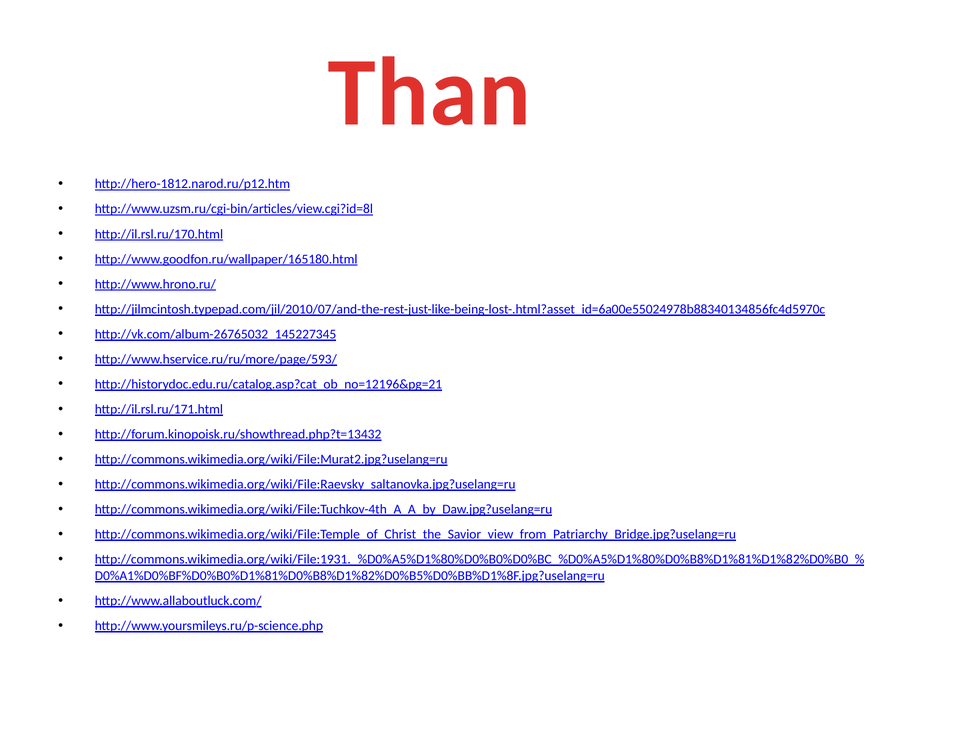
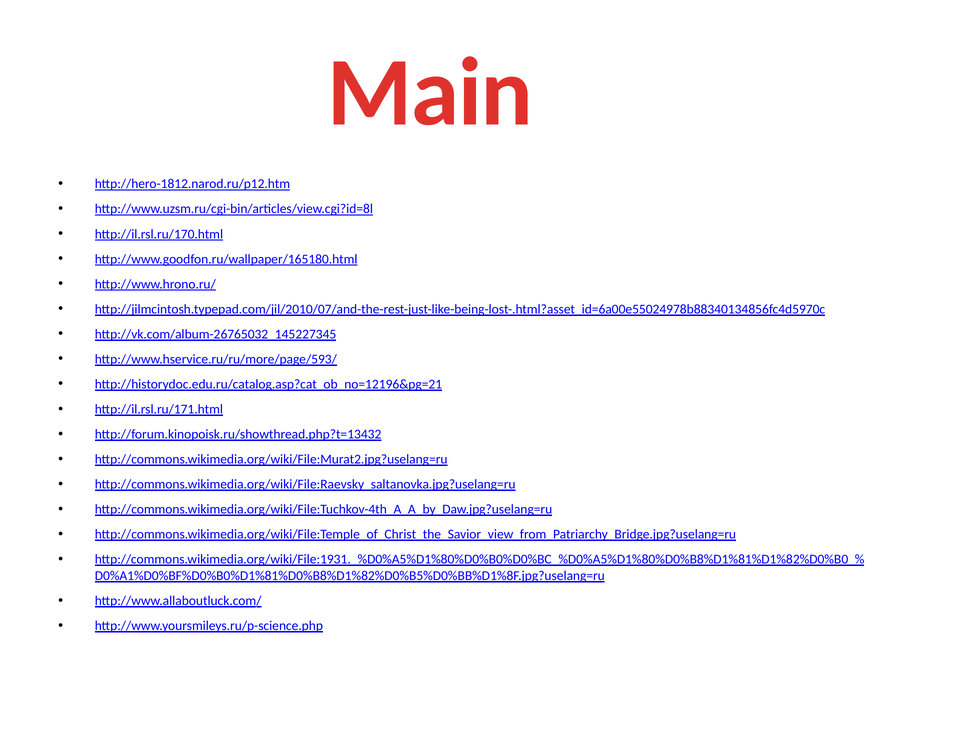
Than: Than -> Main
